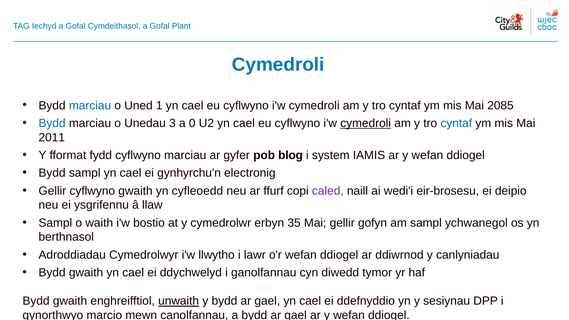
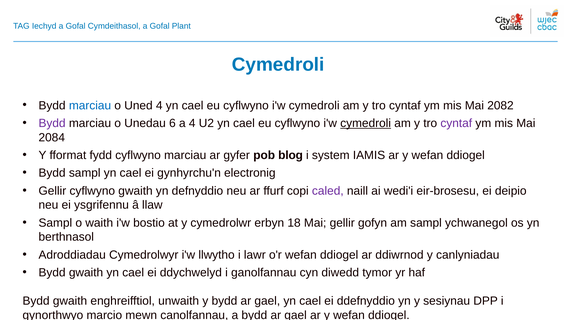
Uned 1: 1 -> 4
2085: 2085 -> 2082
Bydd at (52, 123) colour: blue -> purple
3: 3 -> 6
a 0: 0 -> 4
cyntaf at (456, 123) colour: blue -> purple
2011: 2011 -> 2084
cyfleoedd: cyfleoedd -> defnyddio
35: 35 -> 18
unwaith underline: present -> none
